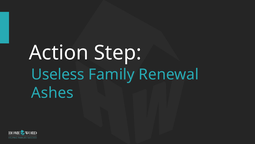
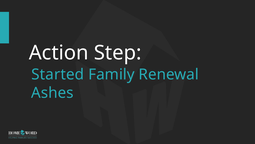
Useless: Useless -> Started
